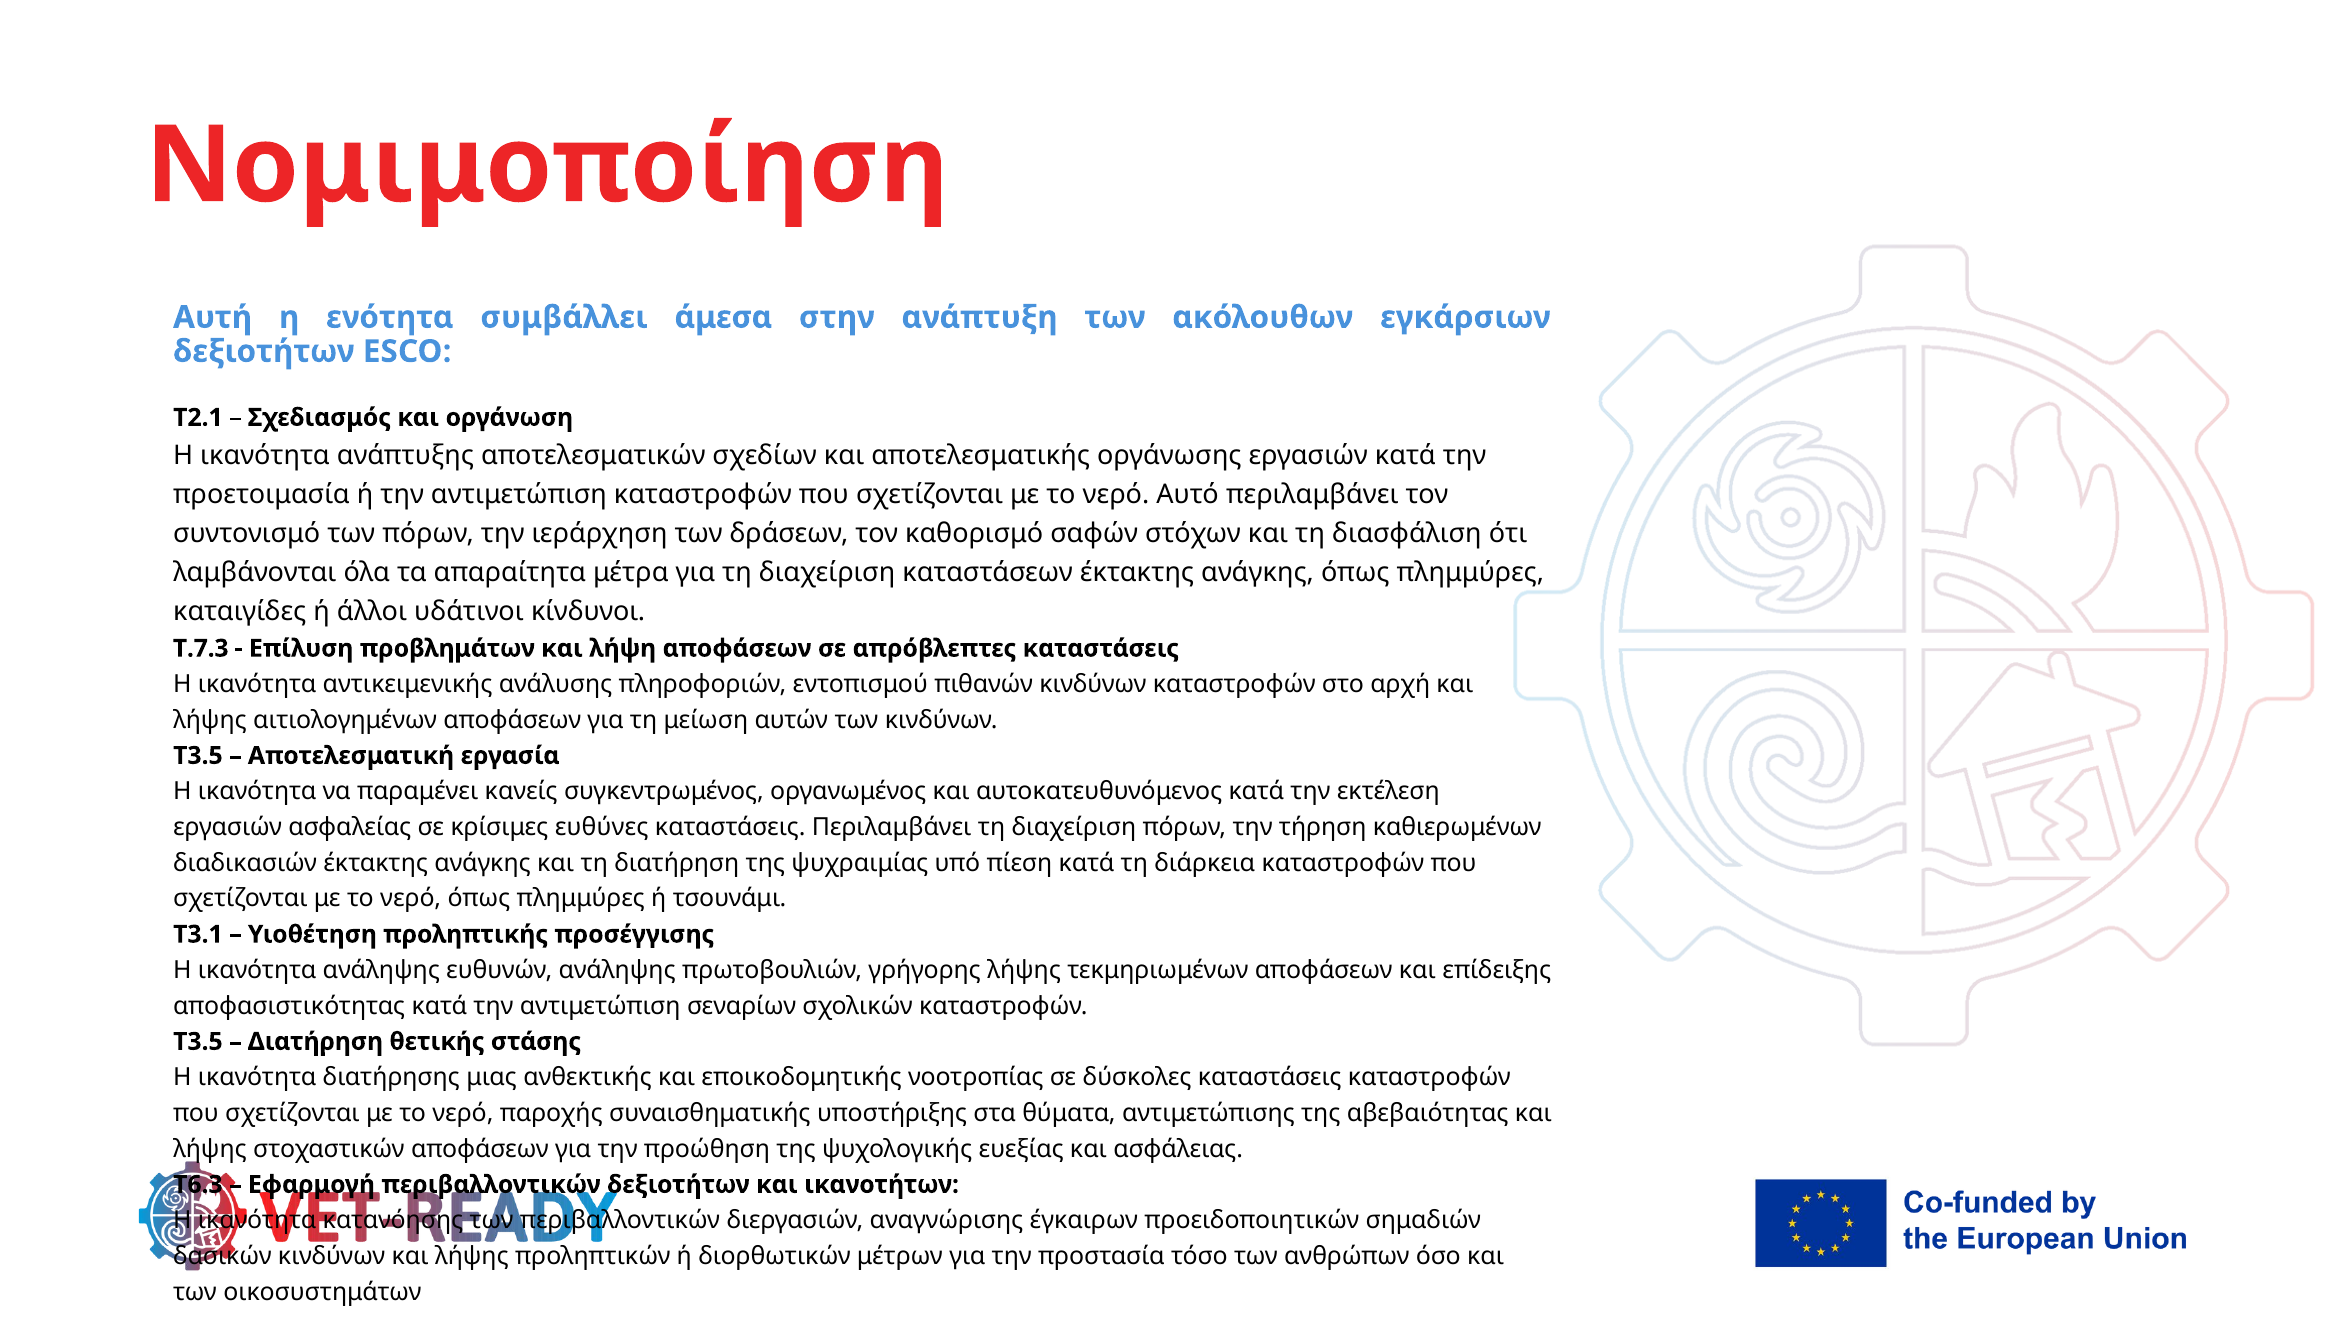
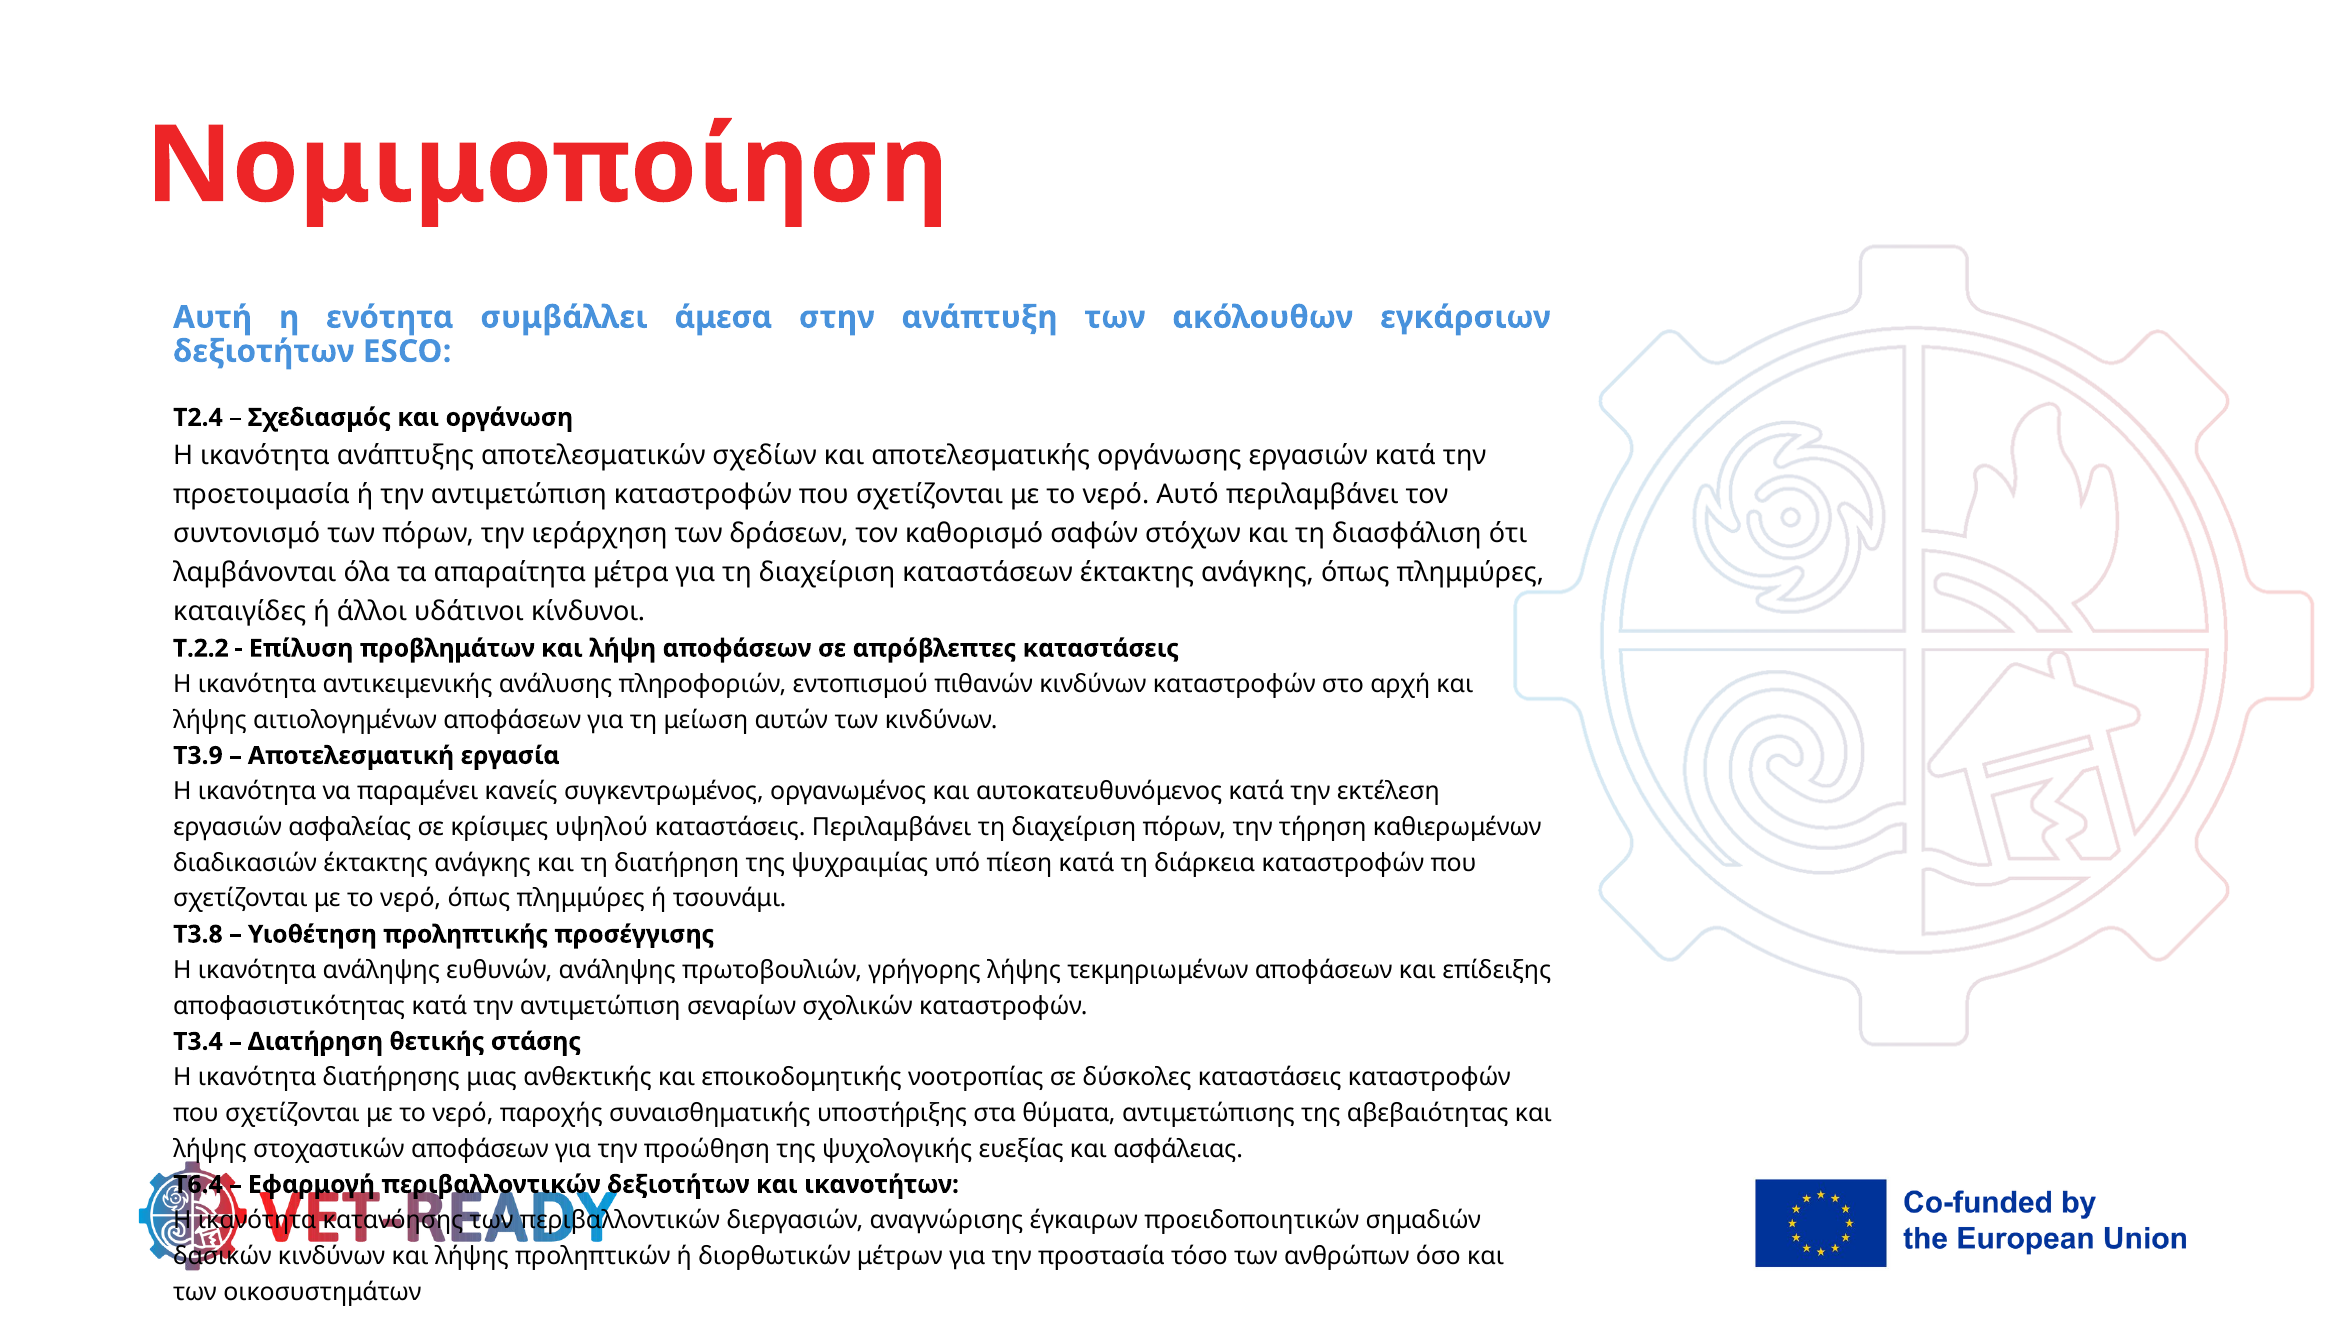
T2.1: T2.1 -> T2.4
T.7.3: T.7.3 -> T.2.2
T3.5 at (198, 756): T3.5 -> T3.9
ευθύνες: ευθύνες -> υψηλού
T3.1: T3.1 -> T3.8
T3.5 at (198, 1042): T3.5 -> T3.4
T6.3: T6.3 -> T6.4
